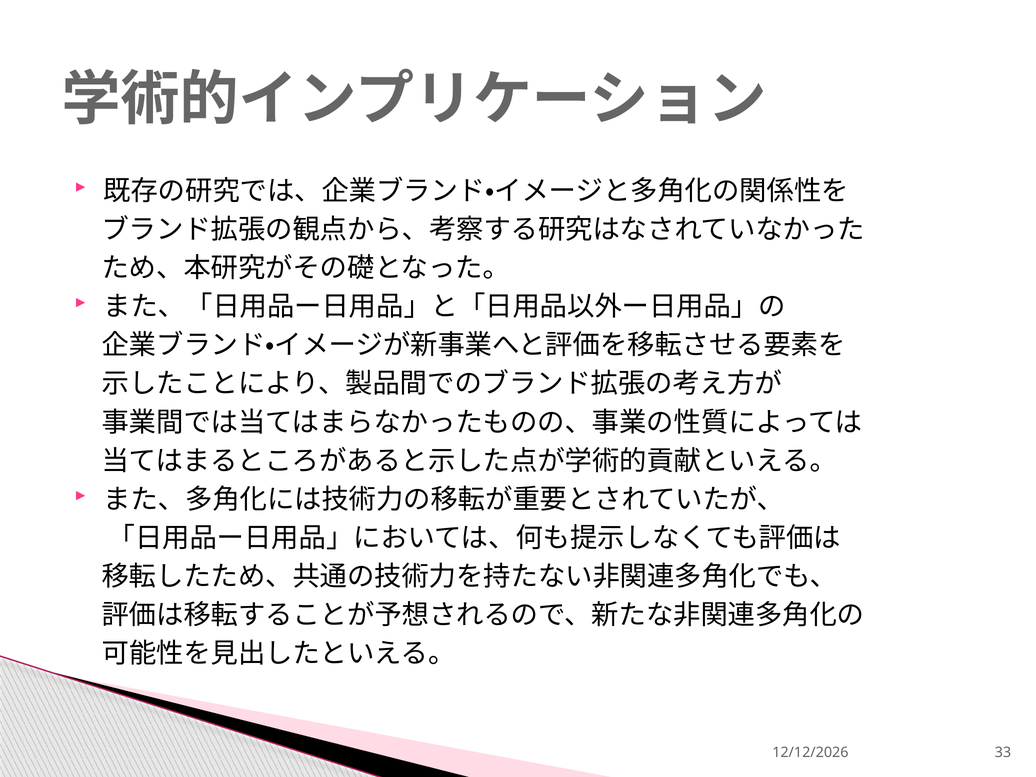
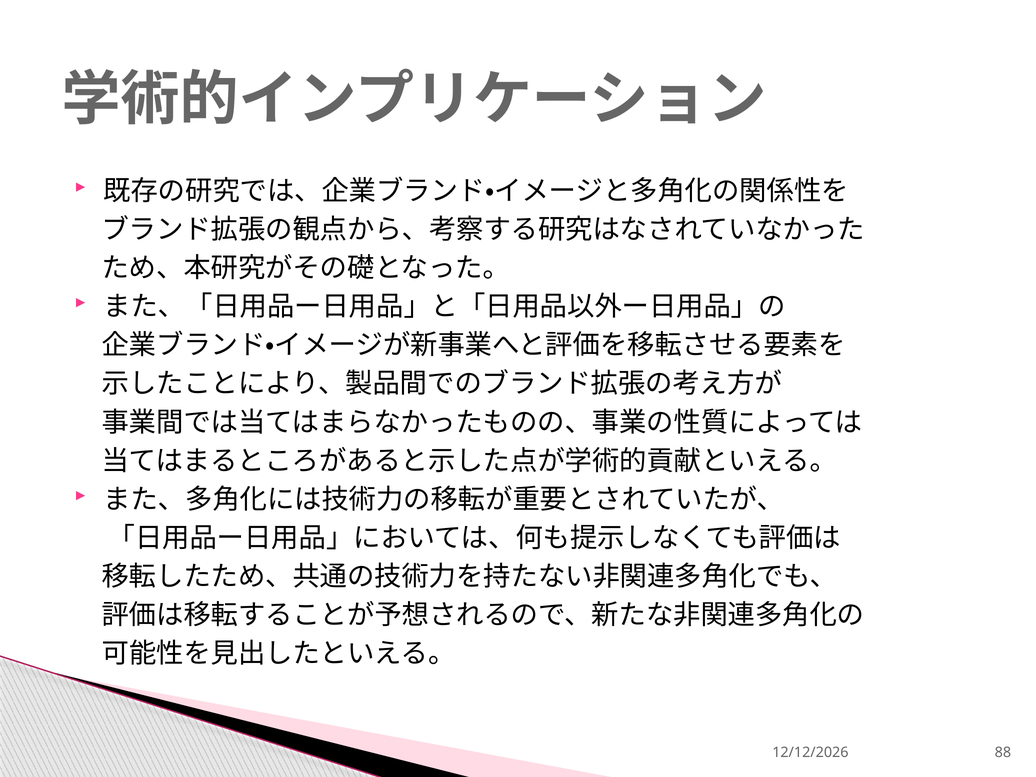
33: 33 -> 88
